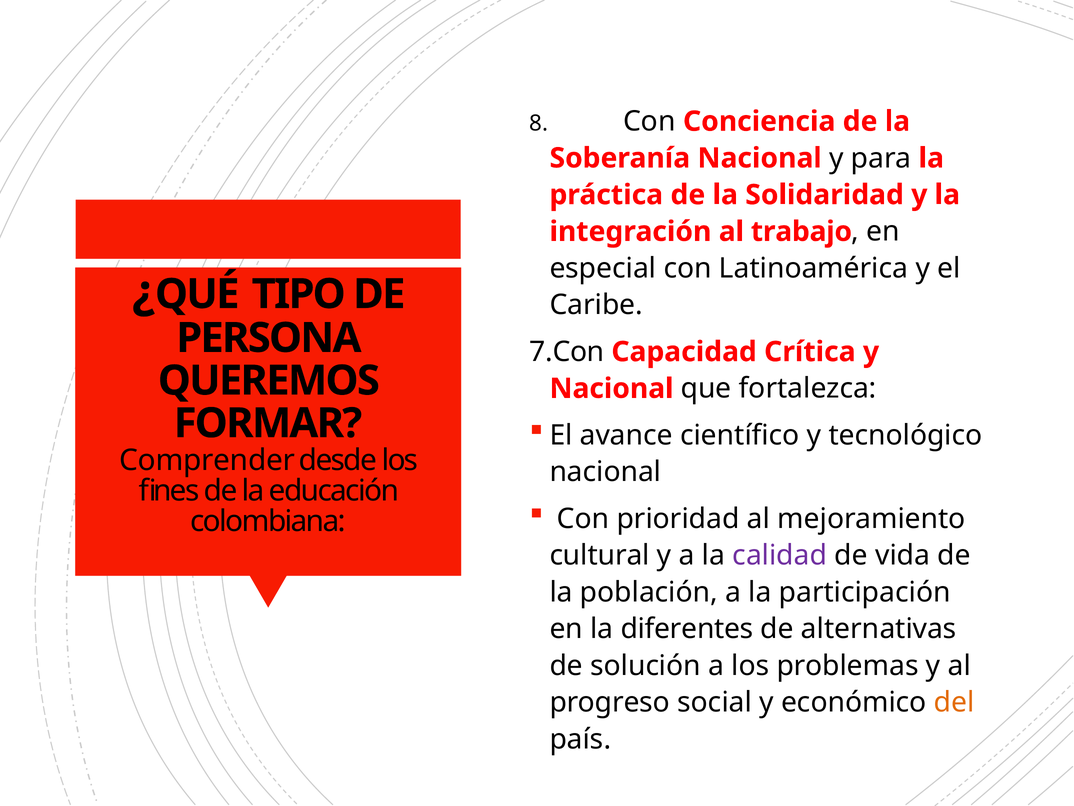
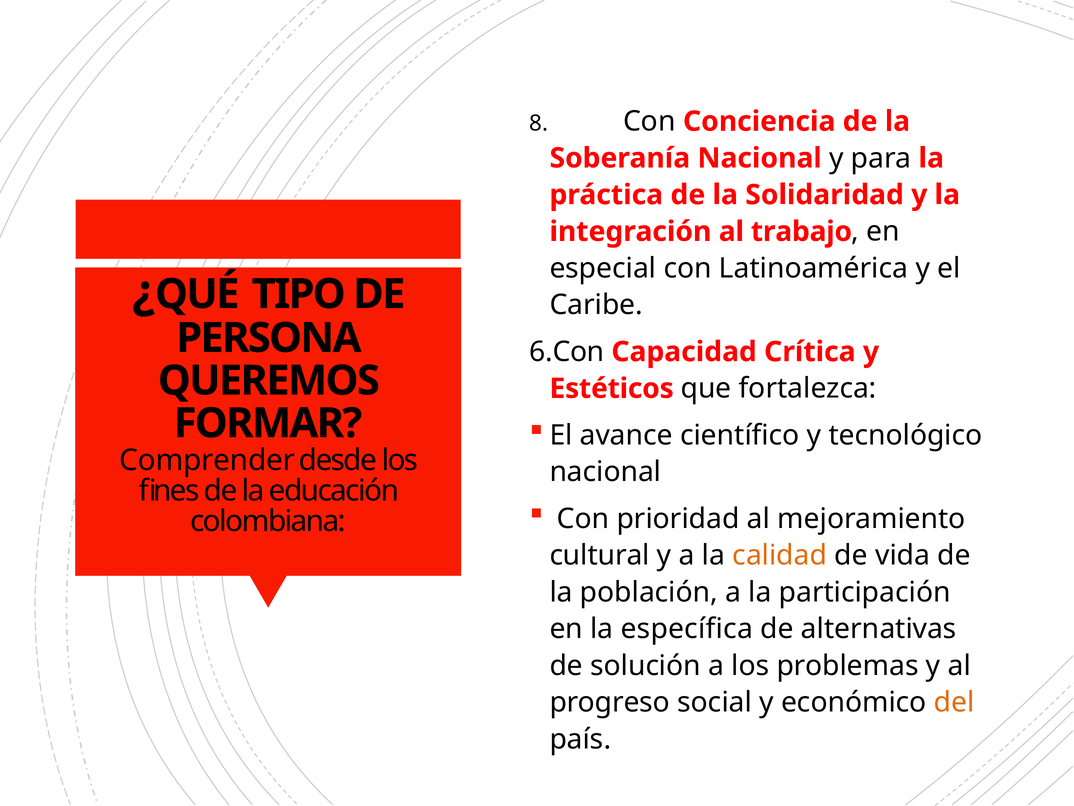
7.Con: 7.Con -> 6.Con
Nacional at (612, 388): Nacional -> Estéticos
calidad colour: purple -> orange
diferentes: diferentes -> específica
